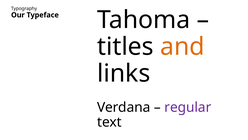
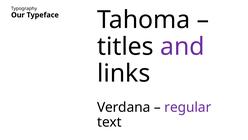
and colour: orange -> purple
